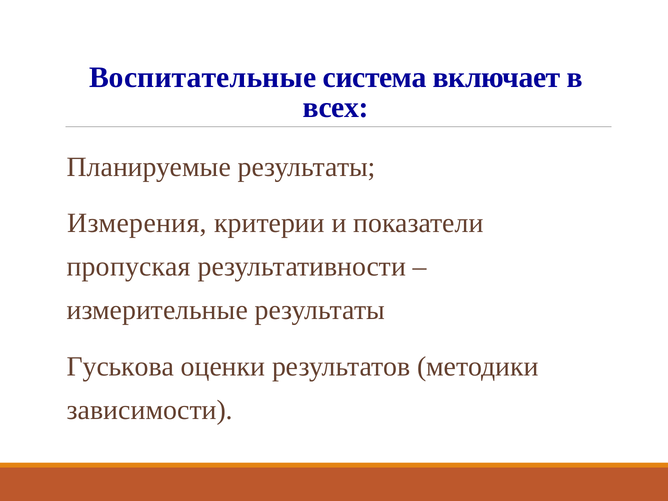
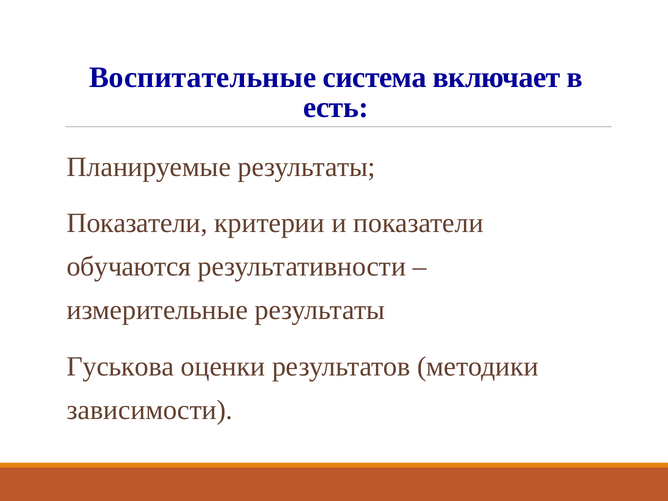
всех: всех -> есть
Измерения at (137, 223): Измерения -> Показатели
пропуская: пропуская -> обучаются
